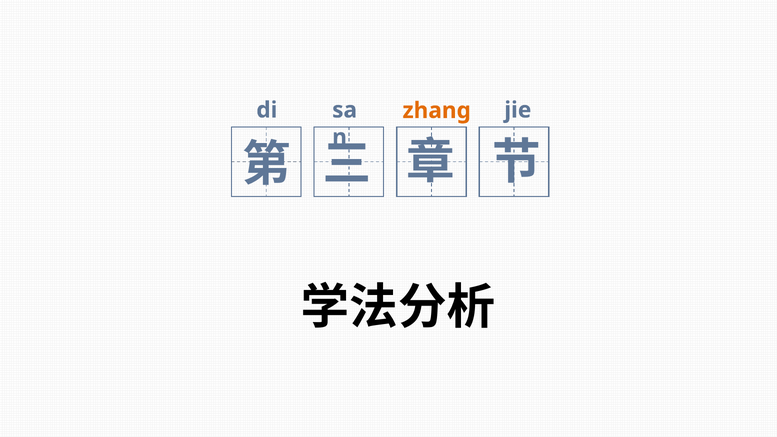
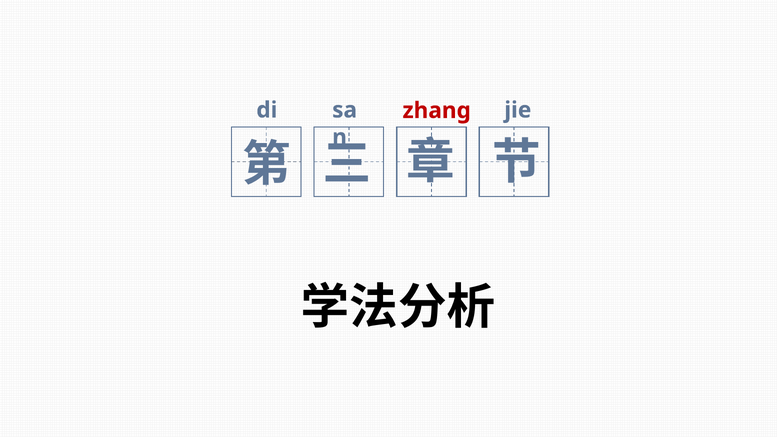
zhang colour: orange -> red
